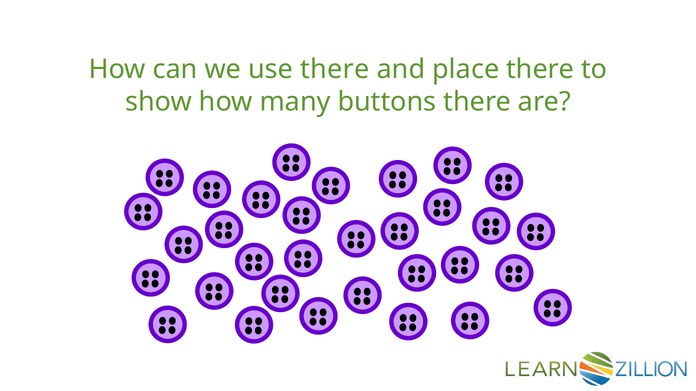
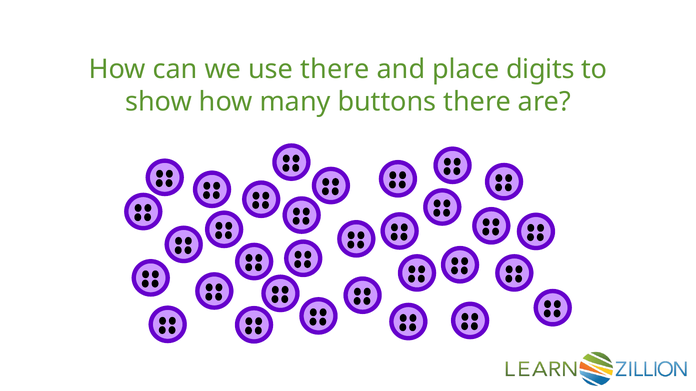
place there: there -> digits
